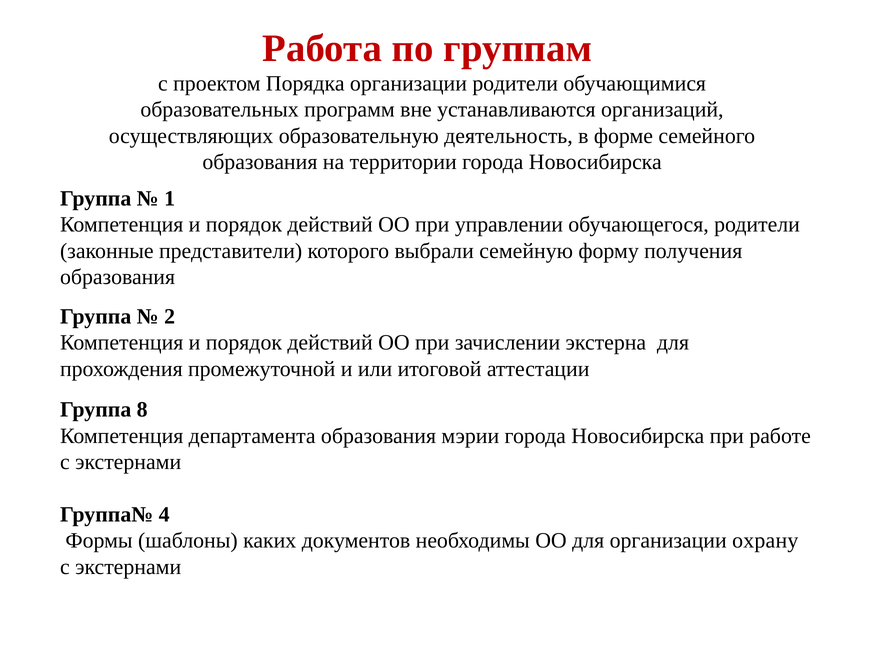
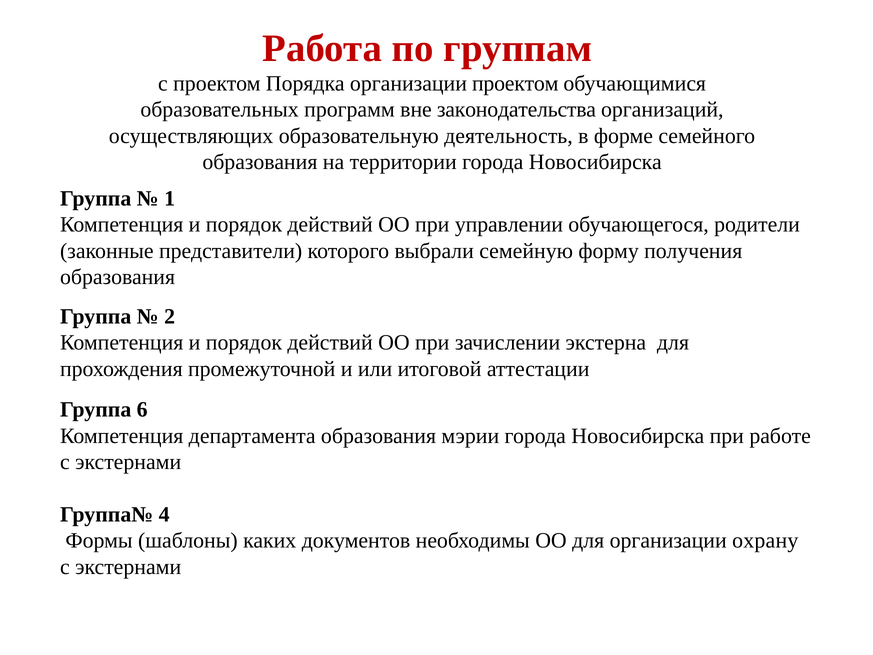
организации родители: родители -> проектом
устанавливаются: устанавливаются -> законодательства
8: 8 -> 6
